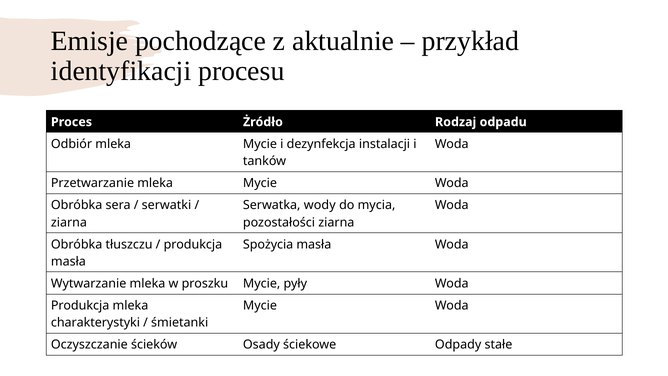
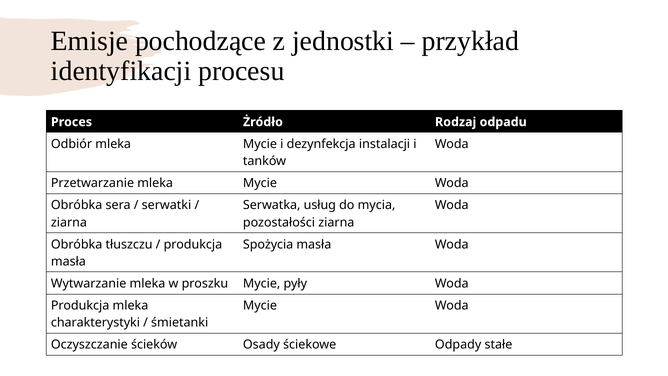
aktualnie: aktualnie -> jednostki
wody: wody -> usług
